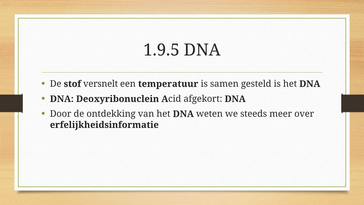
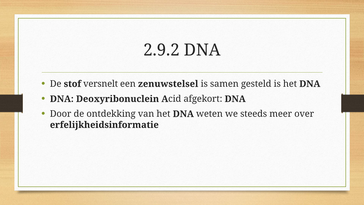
1.9.5: 1.9.5 -> 2.9.2
temperatuur: temperatuur -> zenuwstelsel
